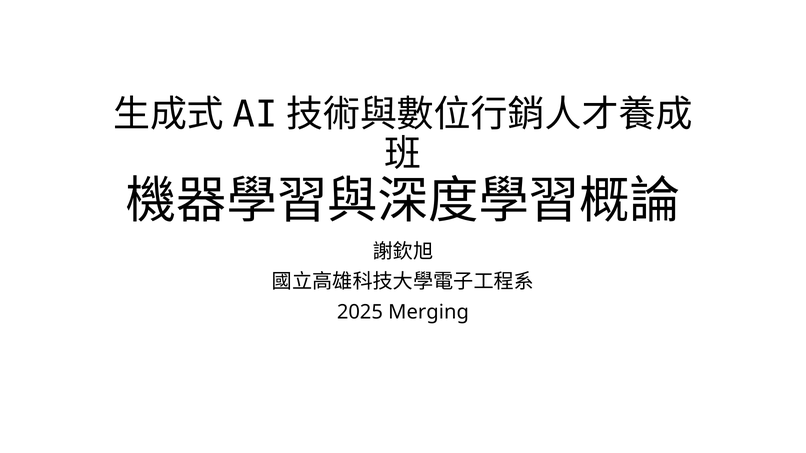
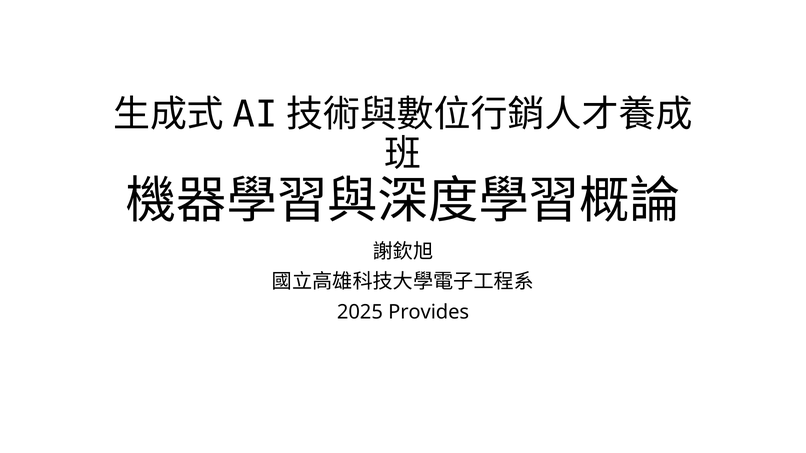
Merging: Merging -> Provides
